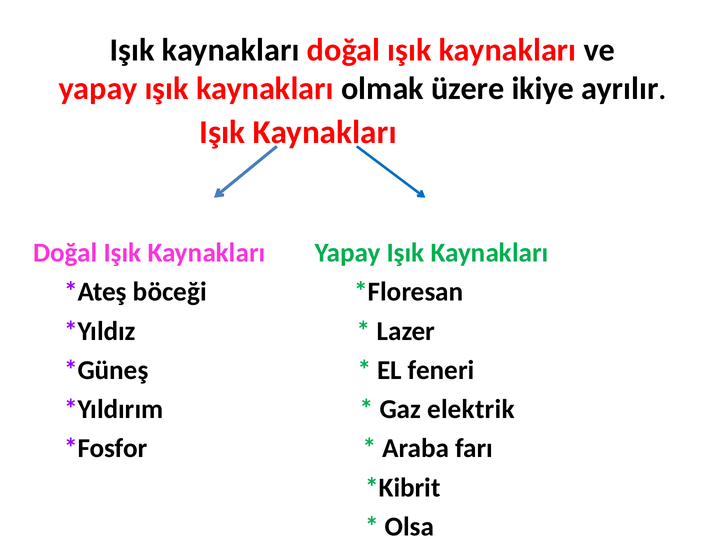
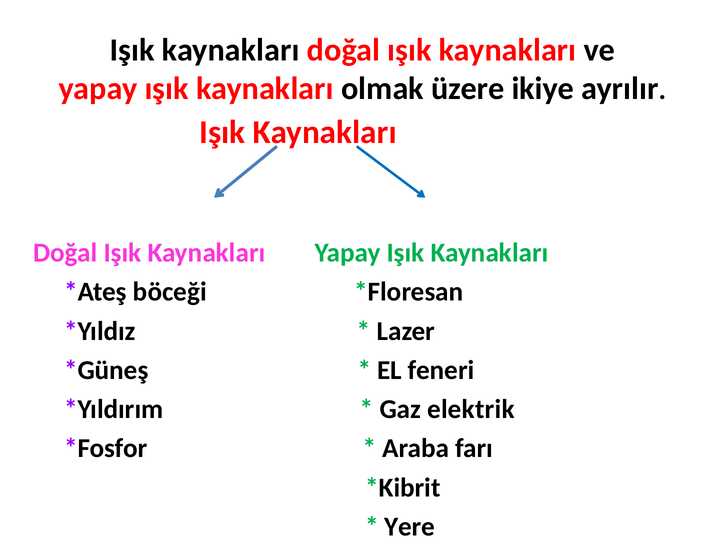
Olsa: Olsa -> Yere
